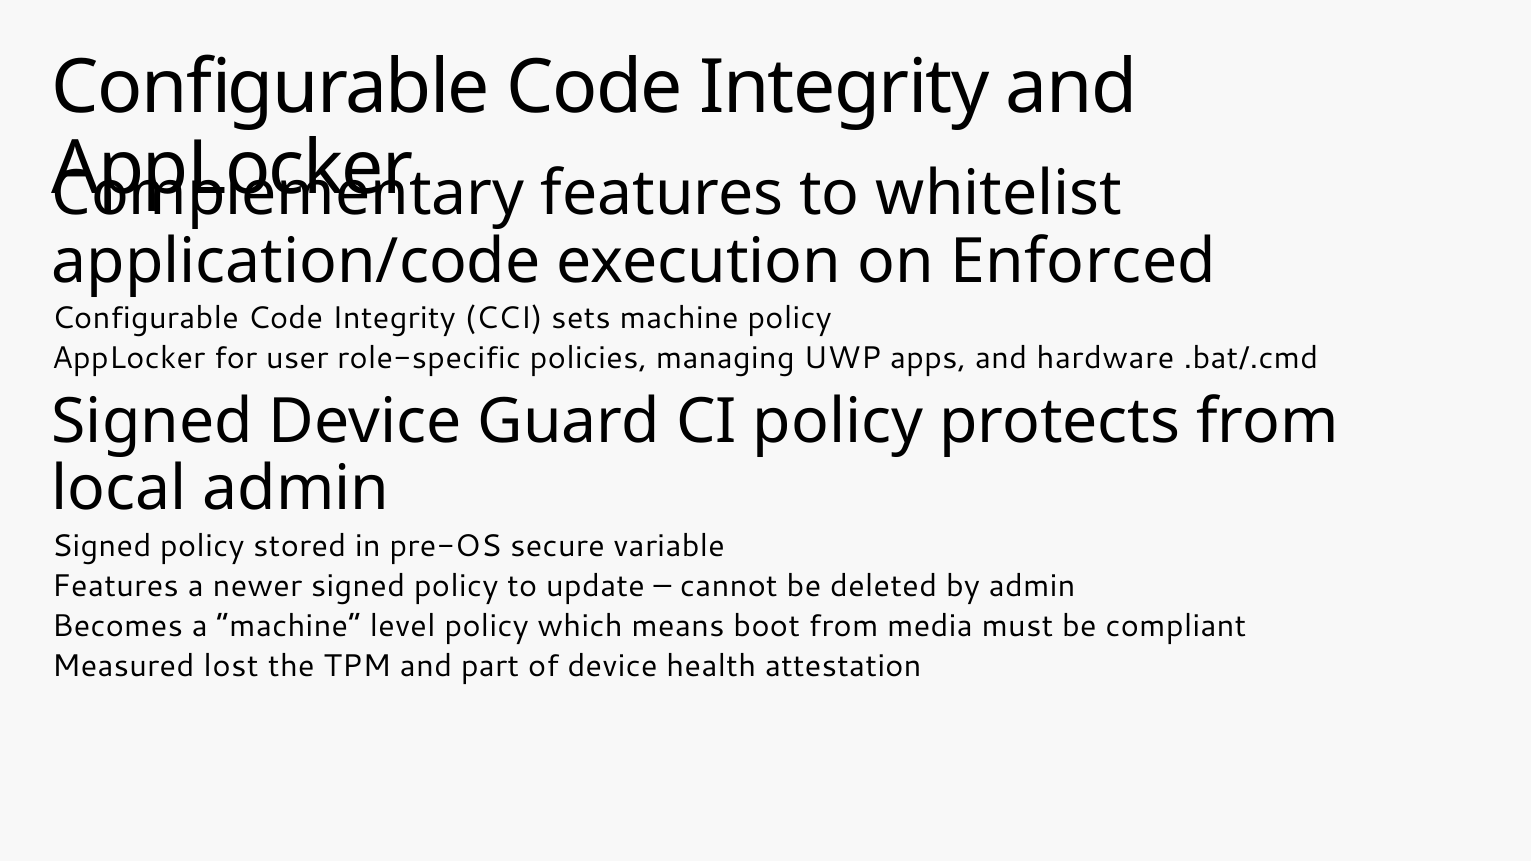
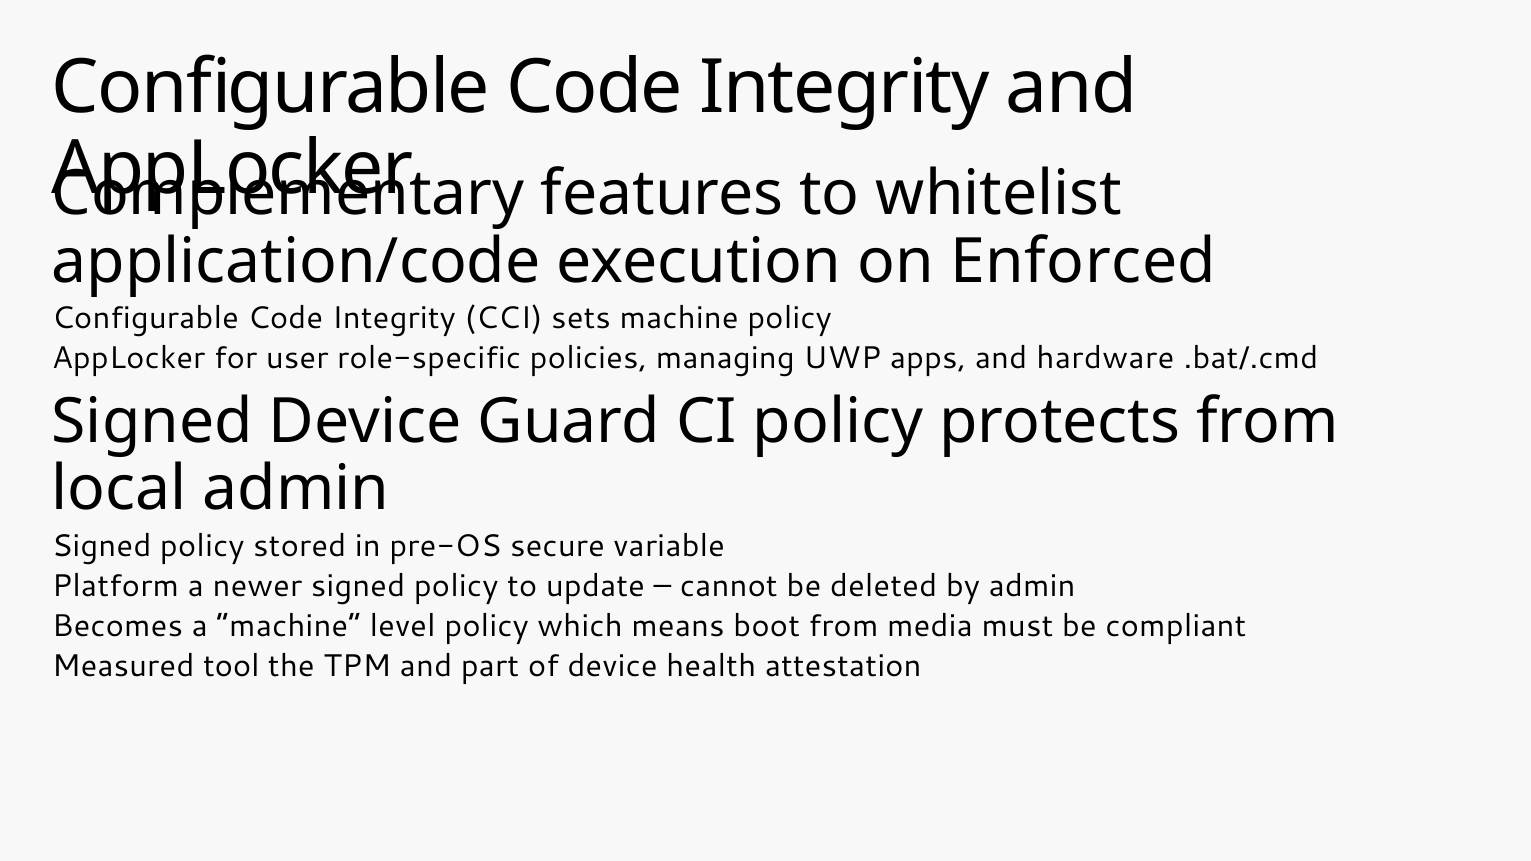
Features at (115, 586): Features -> Platform
lost: lost -> tool
